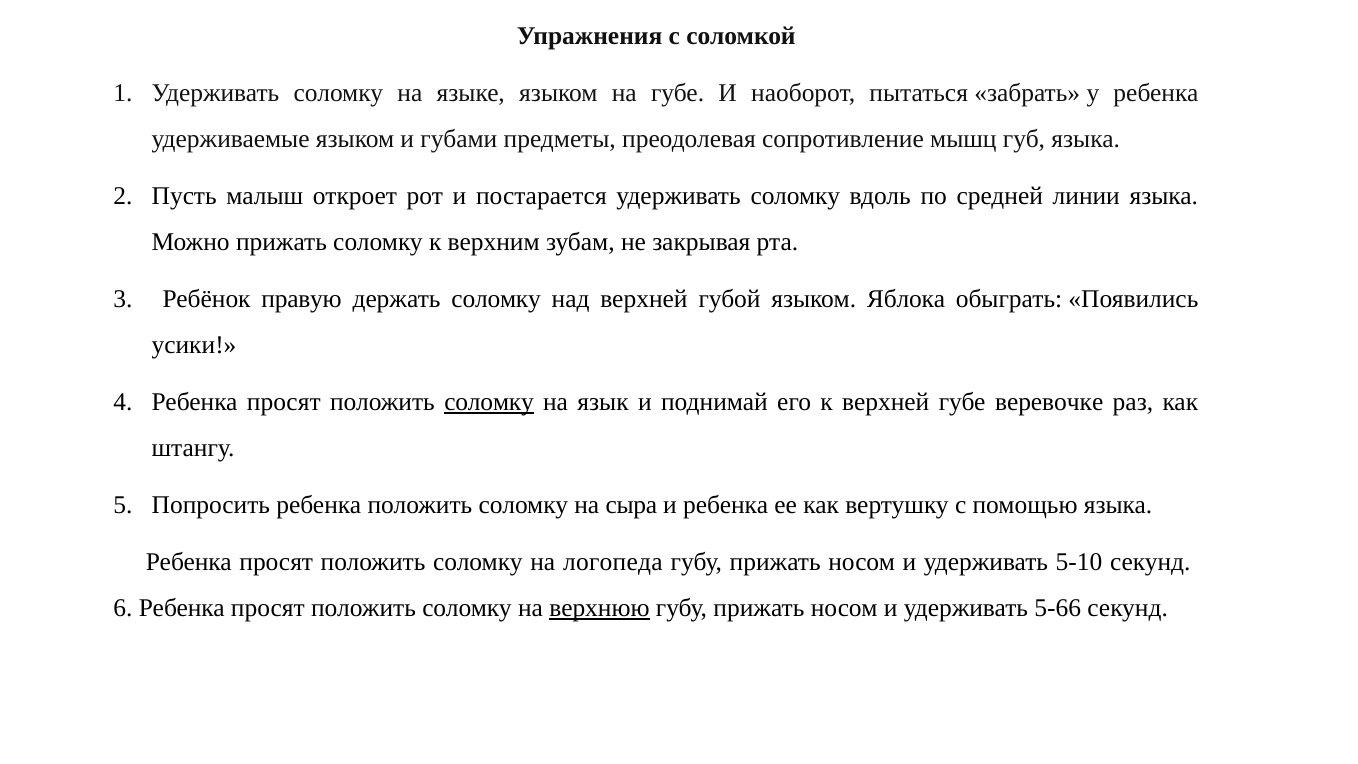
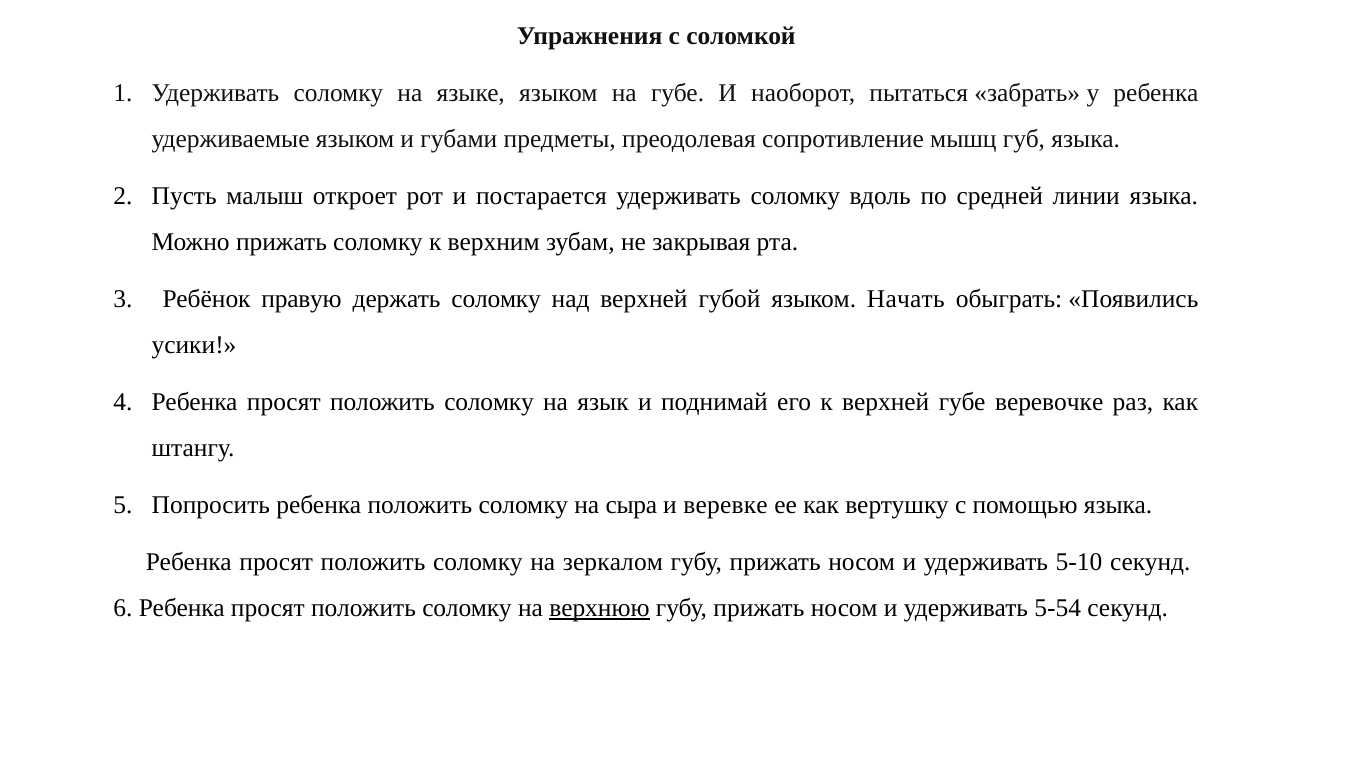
Яблока: Яблока -> Начать
соломку at (489, 402) underline: present -> none
и ребенка: ребенка -> веревке
логопеда: логопеда -> зеркалом
5-66: 5-66 -> 5-54
